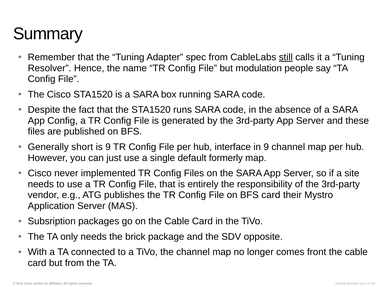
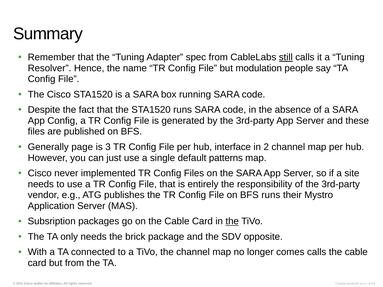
short: short -> page
is 9: 9 -> 3
in 9: 9 -> 2
formerly: formerly -> patterns
BFS card: card -> runs
the at (232, 222) underline: none -> present
comes front: front -> calls
